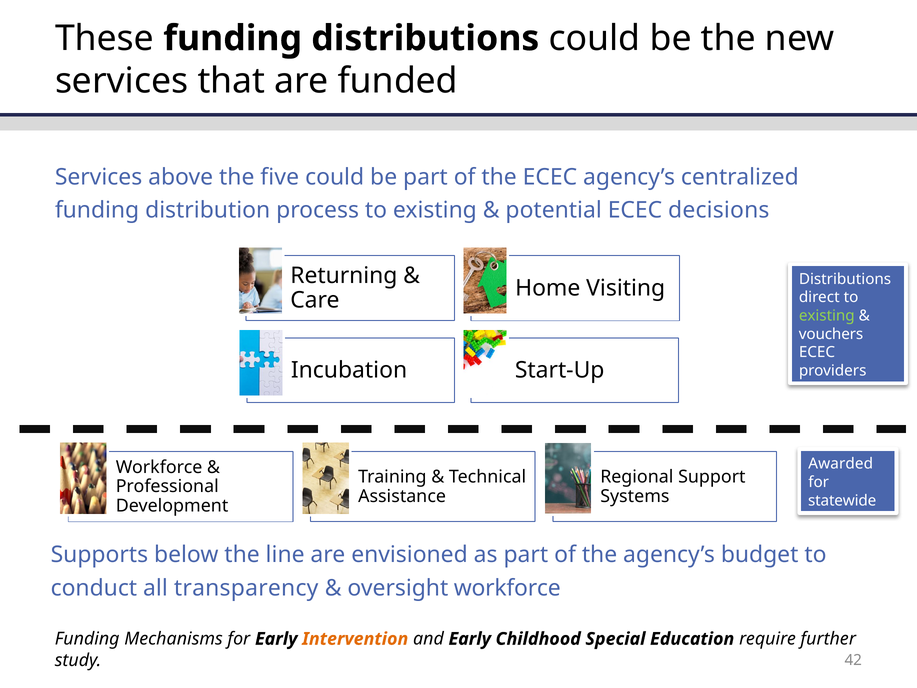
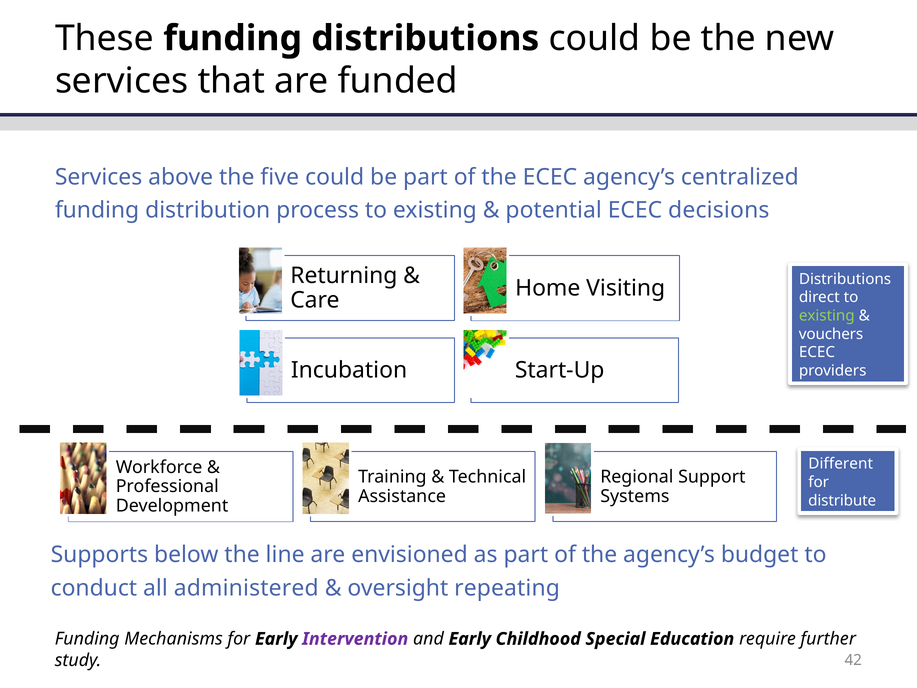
Awarded: Awarded -> Different
statewide: statewide -> distribute
transparency: transparency -> administered
oversight workforce: workforce -> repeating
Intervention colour: orange -> purple
